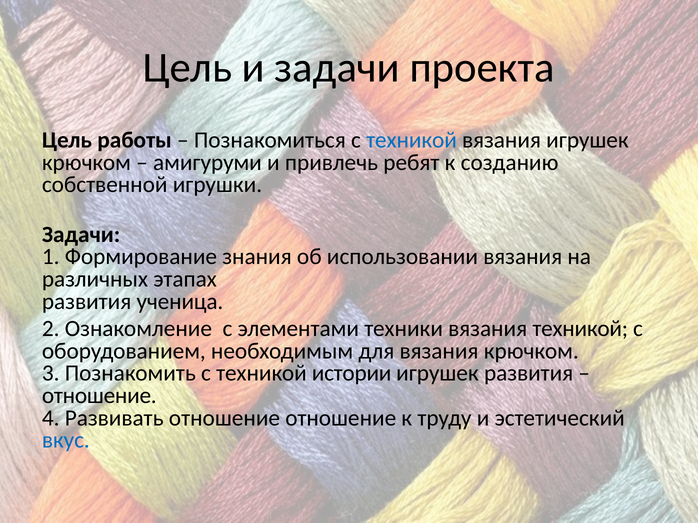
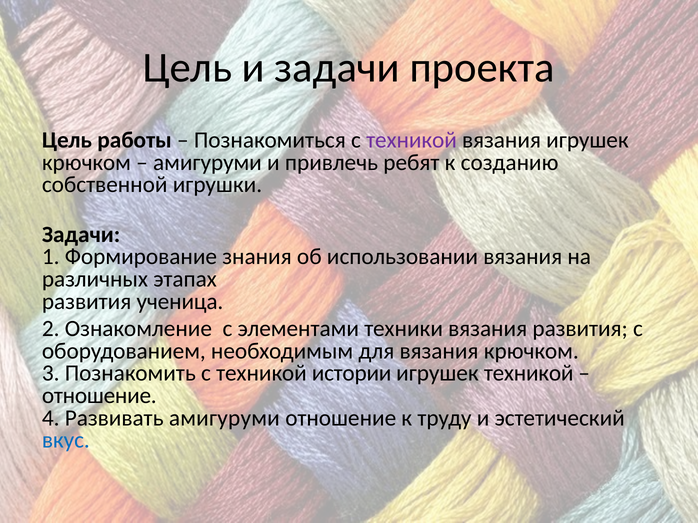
техникой at (411, 140) colour: blue -> purple
вязания техникой: техникой -> развития
игрушек развития: развития -> техникой
Развивать отношение: отношение -> амигуруми
